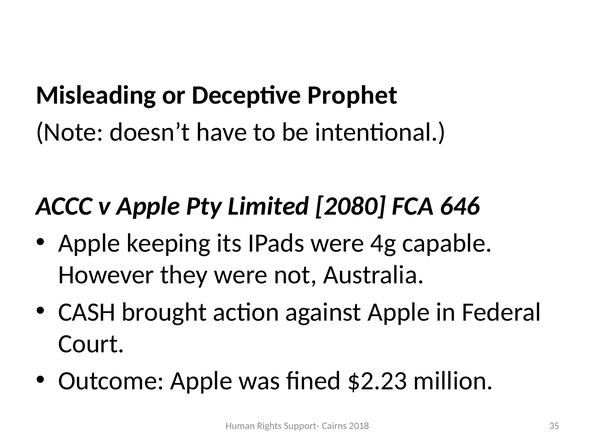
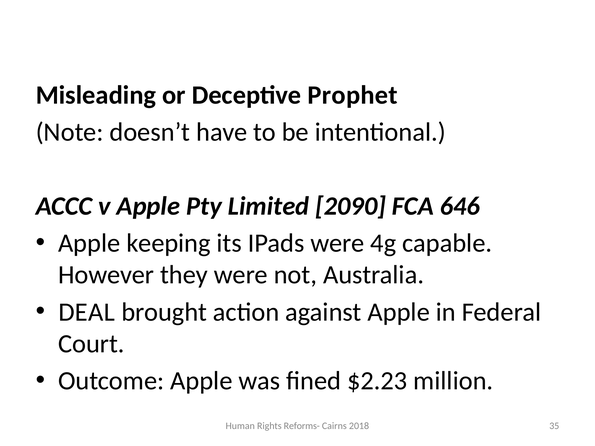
2080: 2080 -> 2090
CASH: CASH -> DEAL
Support-: Support- -> Reforms-
